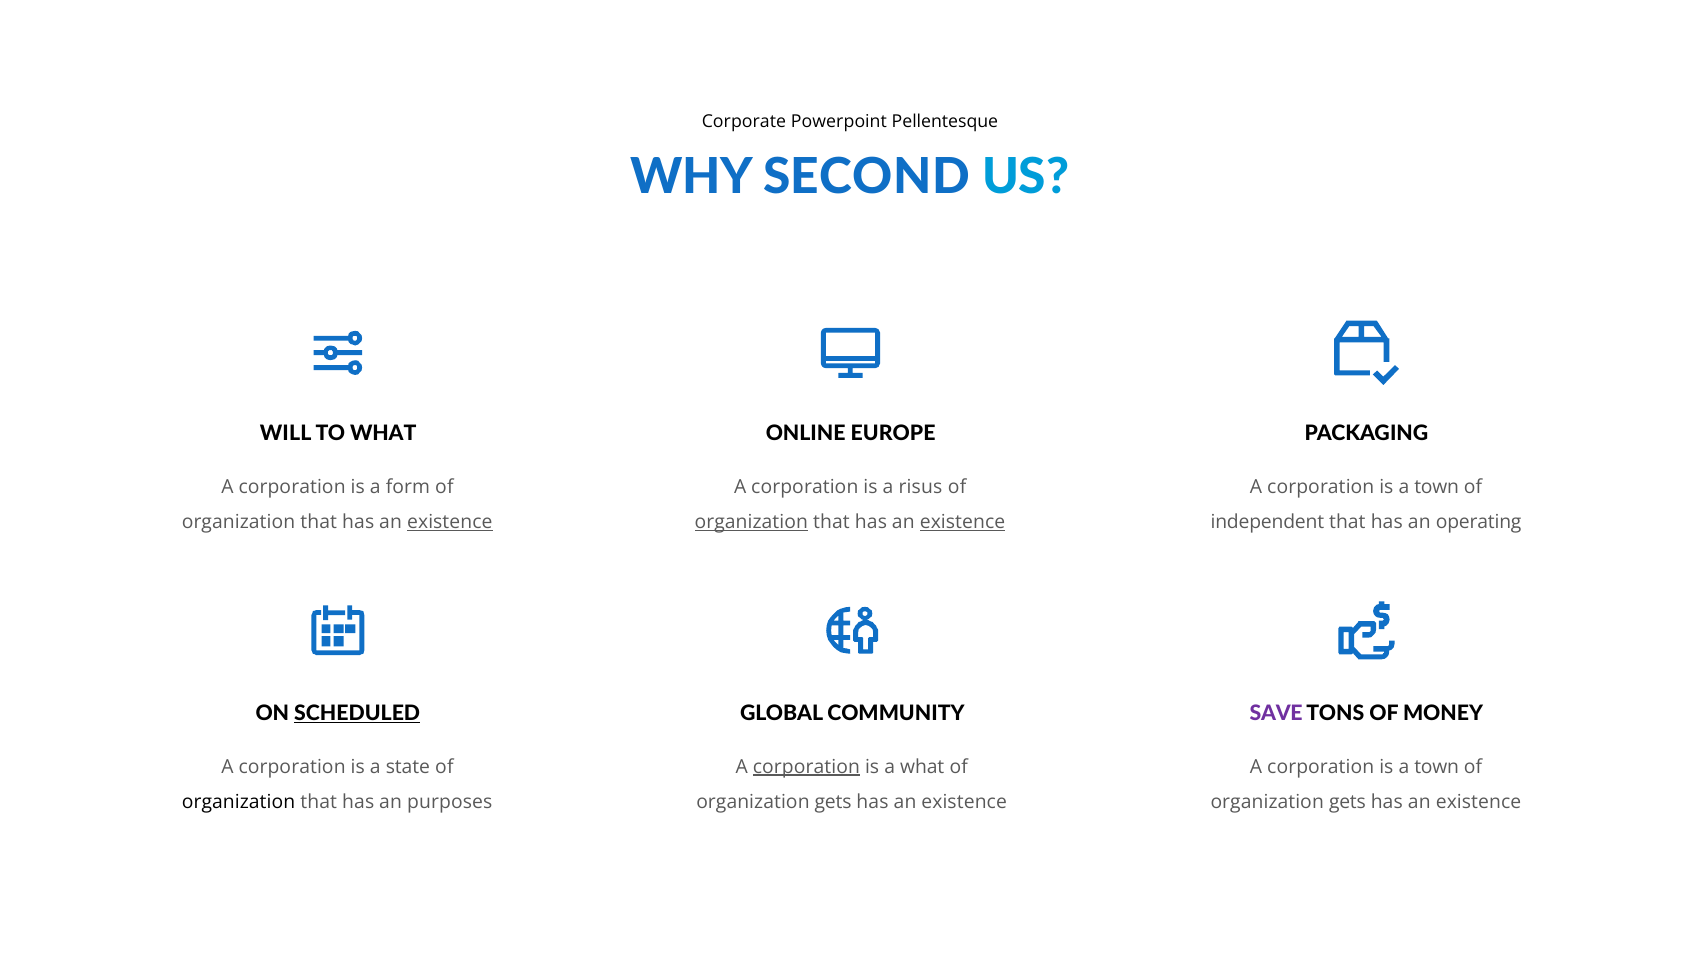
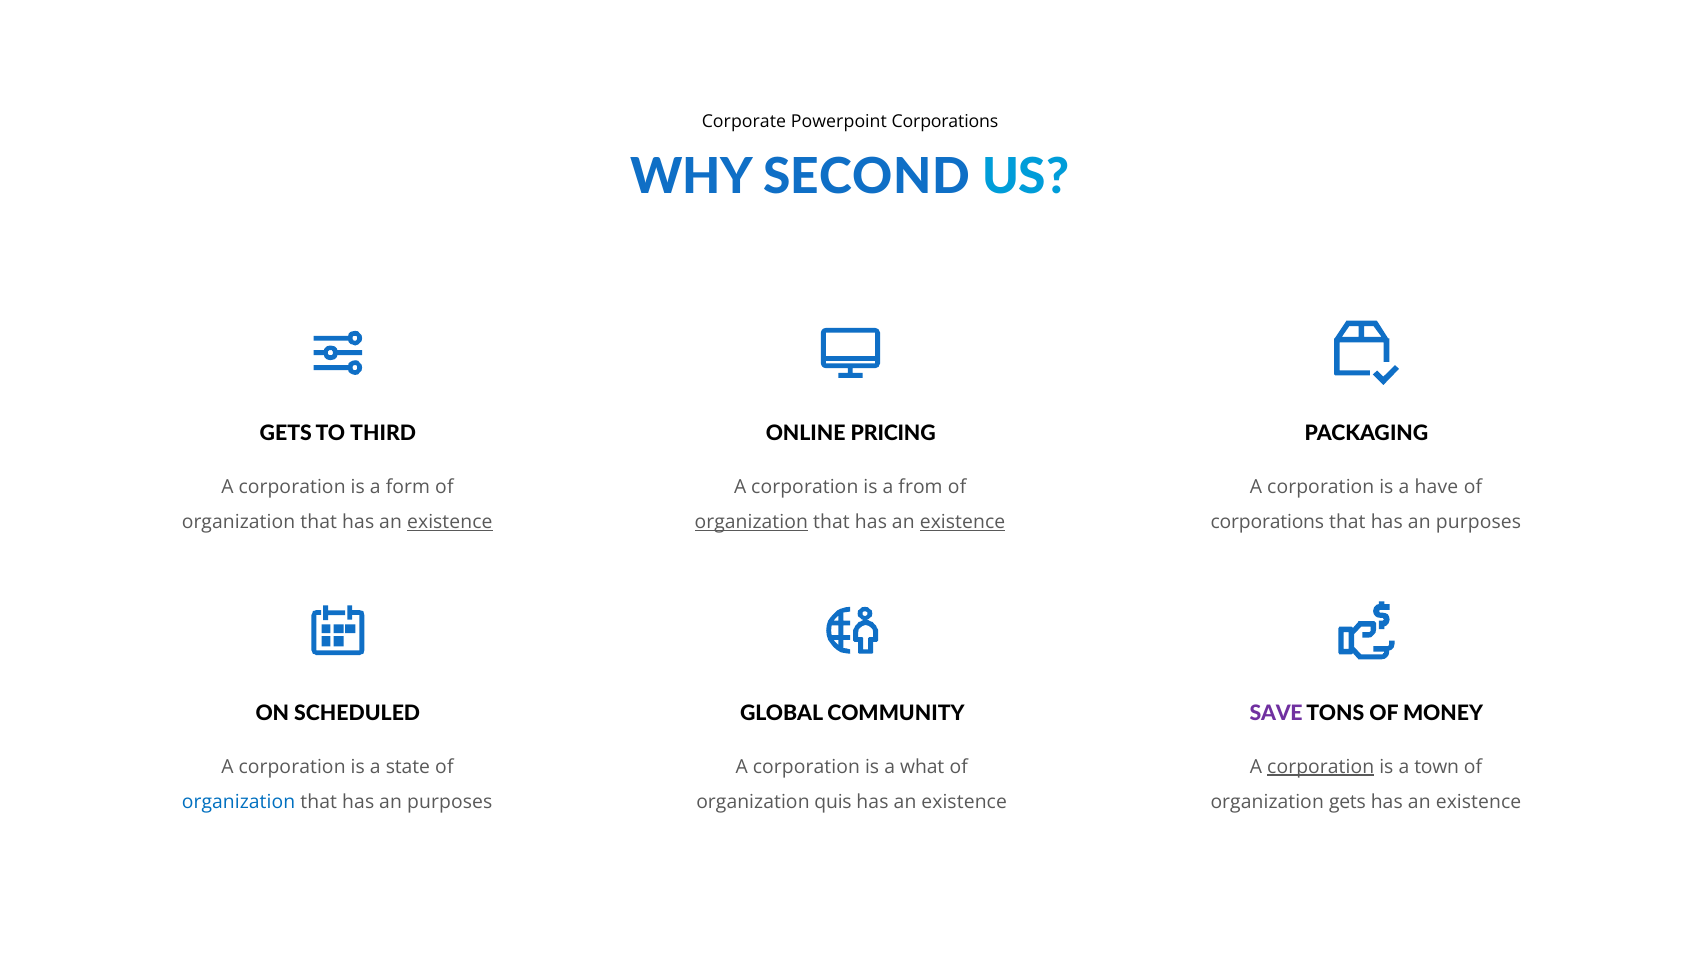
Powerpoint Pellentesque: Pellentesque -> Corporations
WILL at (286, 433): WILL -> GETS
TO WHAT: WHAT -> THIRD
EUROPE: EUROPE -> PRICING
risus: risus -> from
town at (1437, 487): town -> have
independent at (1267, 522): independent -> corporations
operating at (1479, 522): operating -> purposes
SCHEDULED underline: present -> none
corporation at (806, 767) underline: present -> none
corporation at (1321, 767) underline: none -> present
organization at (239, 802) colour: black -> blue
gets at (833, 802): gets -> quis
